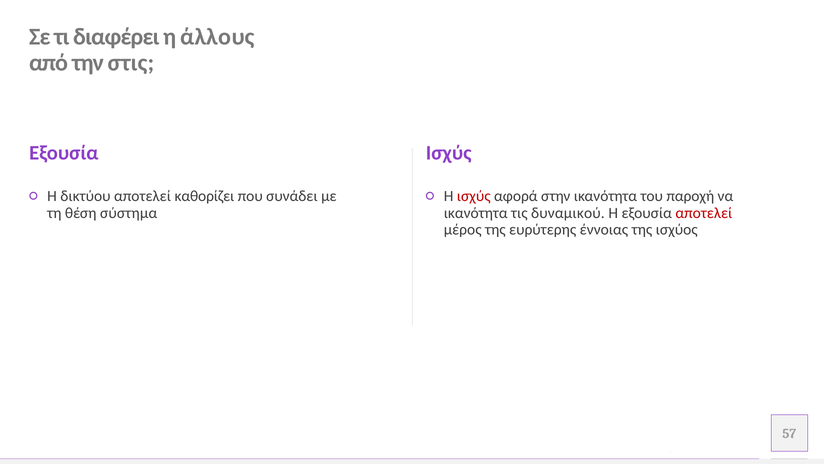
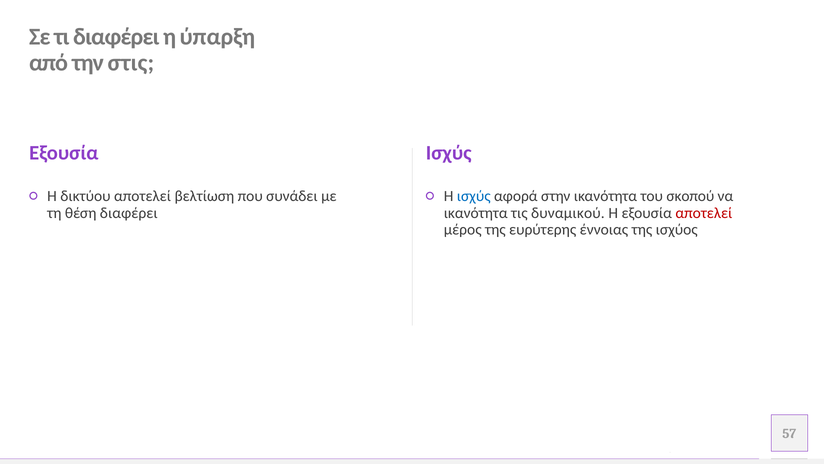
άλλους: άλλους -> ύπαρξη
καθορίζει: καθορίζει -> βελτίωση
ισχύς at (474, 196) colour: red -> blue
παροχή: παροχή -> σκοπού
θέση σύστημα: σύστημα -> διαφέρει
